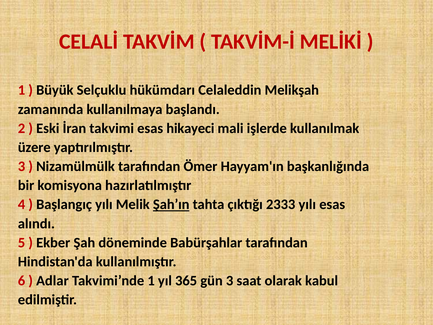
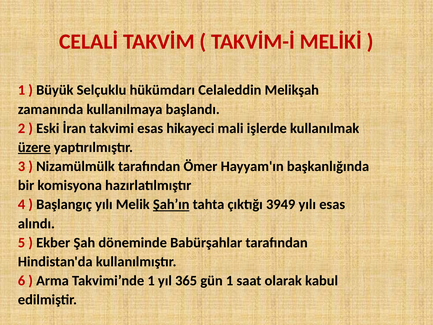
üzere underline: none -> present
2333: 2333 -> 3949
Adlar: Adlar -> Arma
gün 3: 3 -> 1
